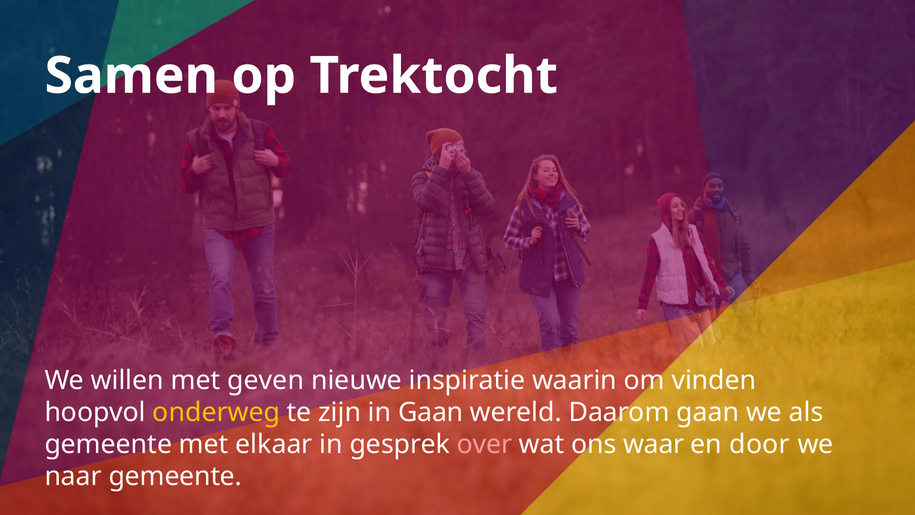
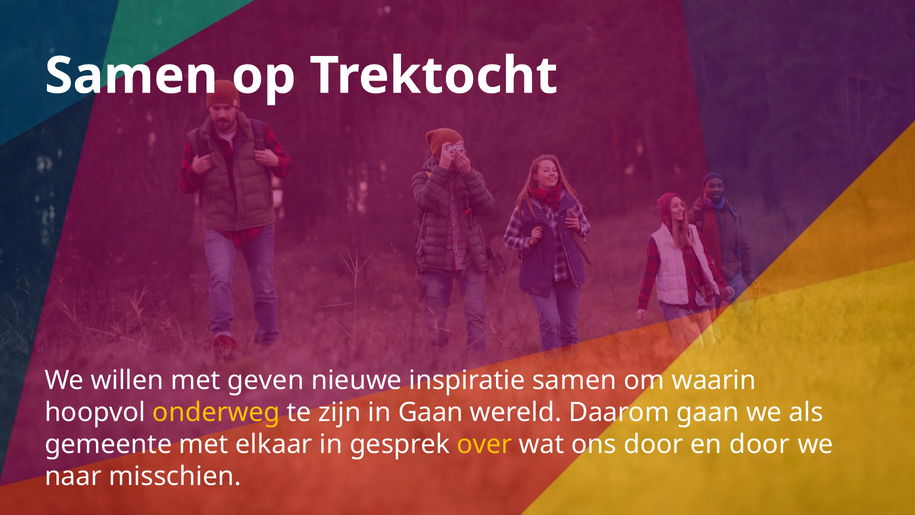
inspiratie waarin: waarin -> samen
vinden: vinden -> waarin
over colour: pink -> yellow
ons waar: waar -> door
naar gemeente: gemeente -> misschien
